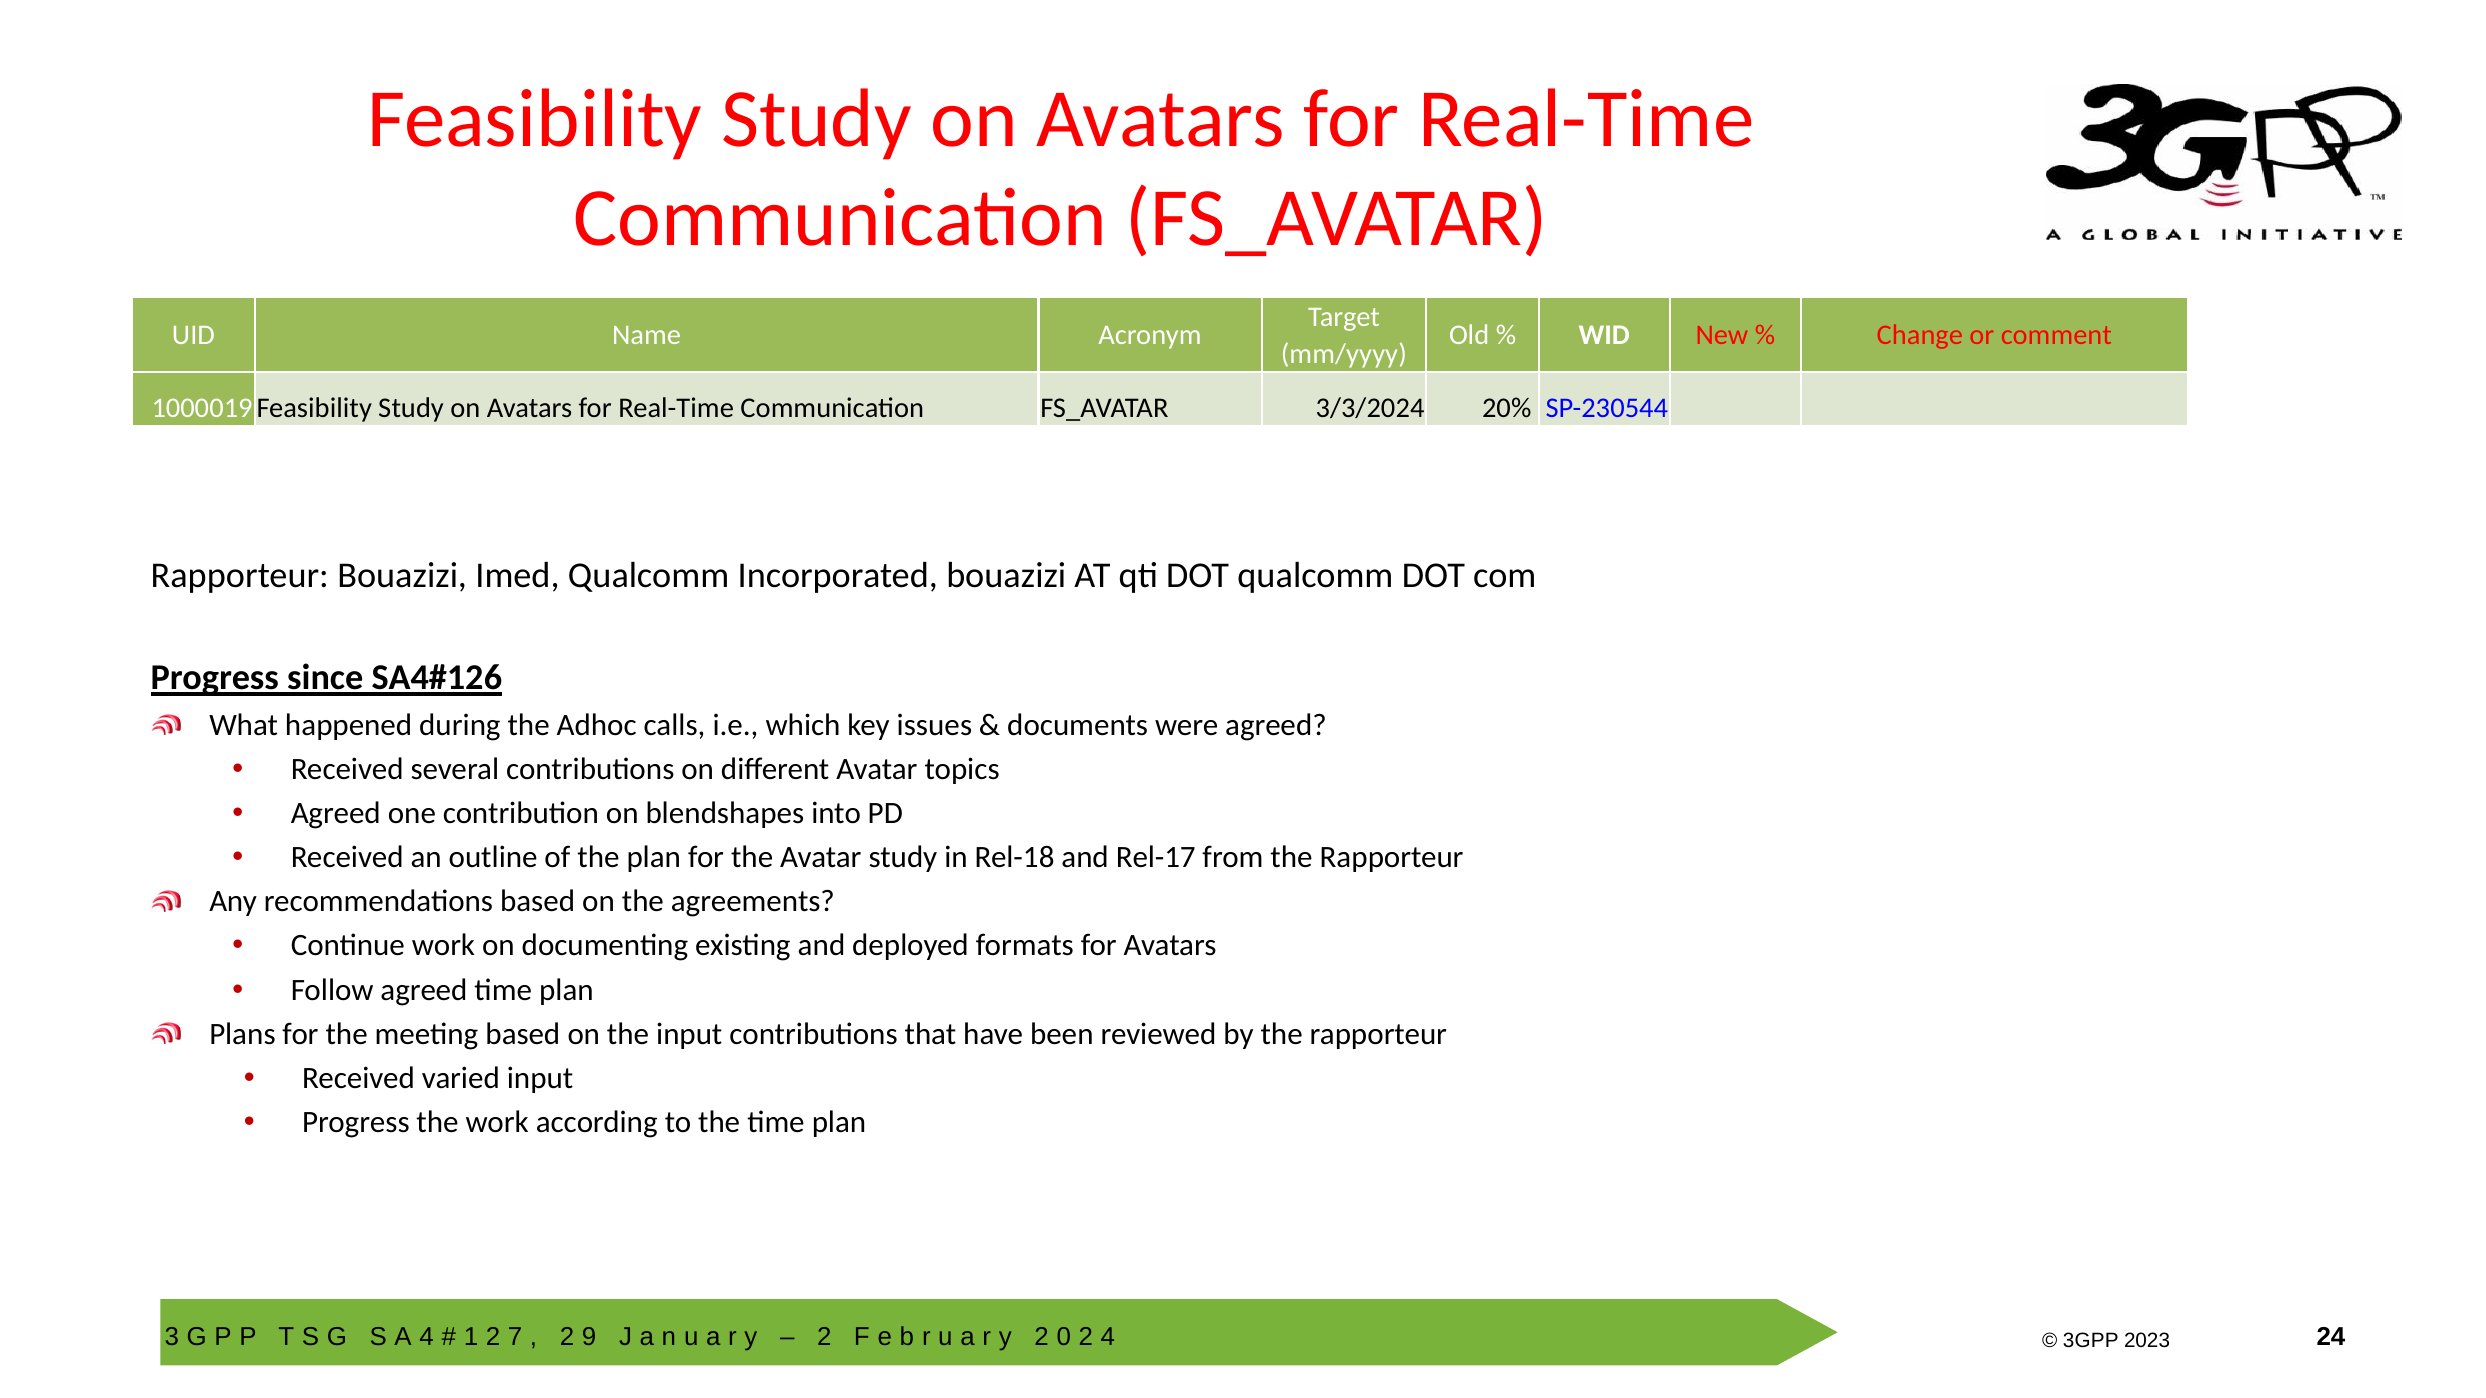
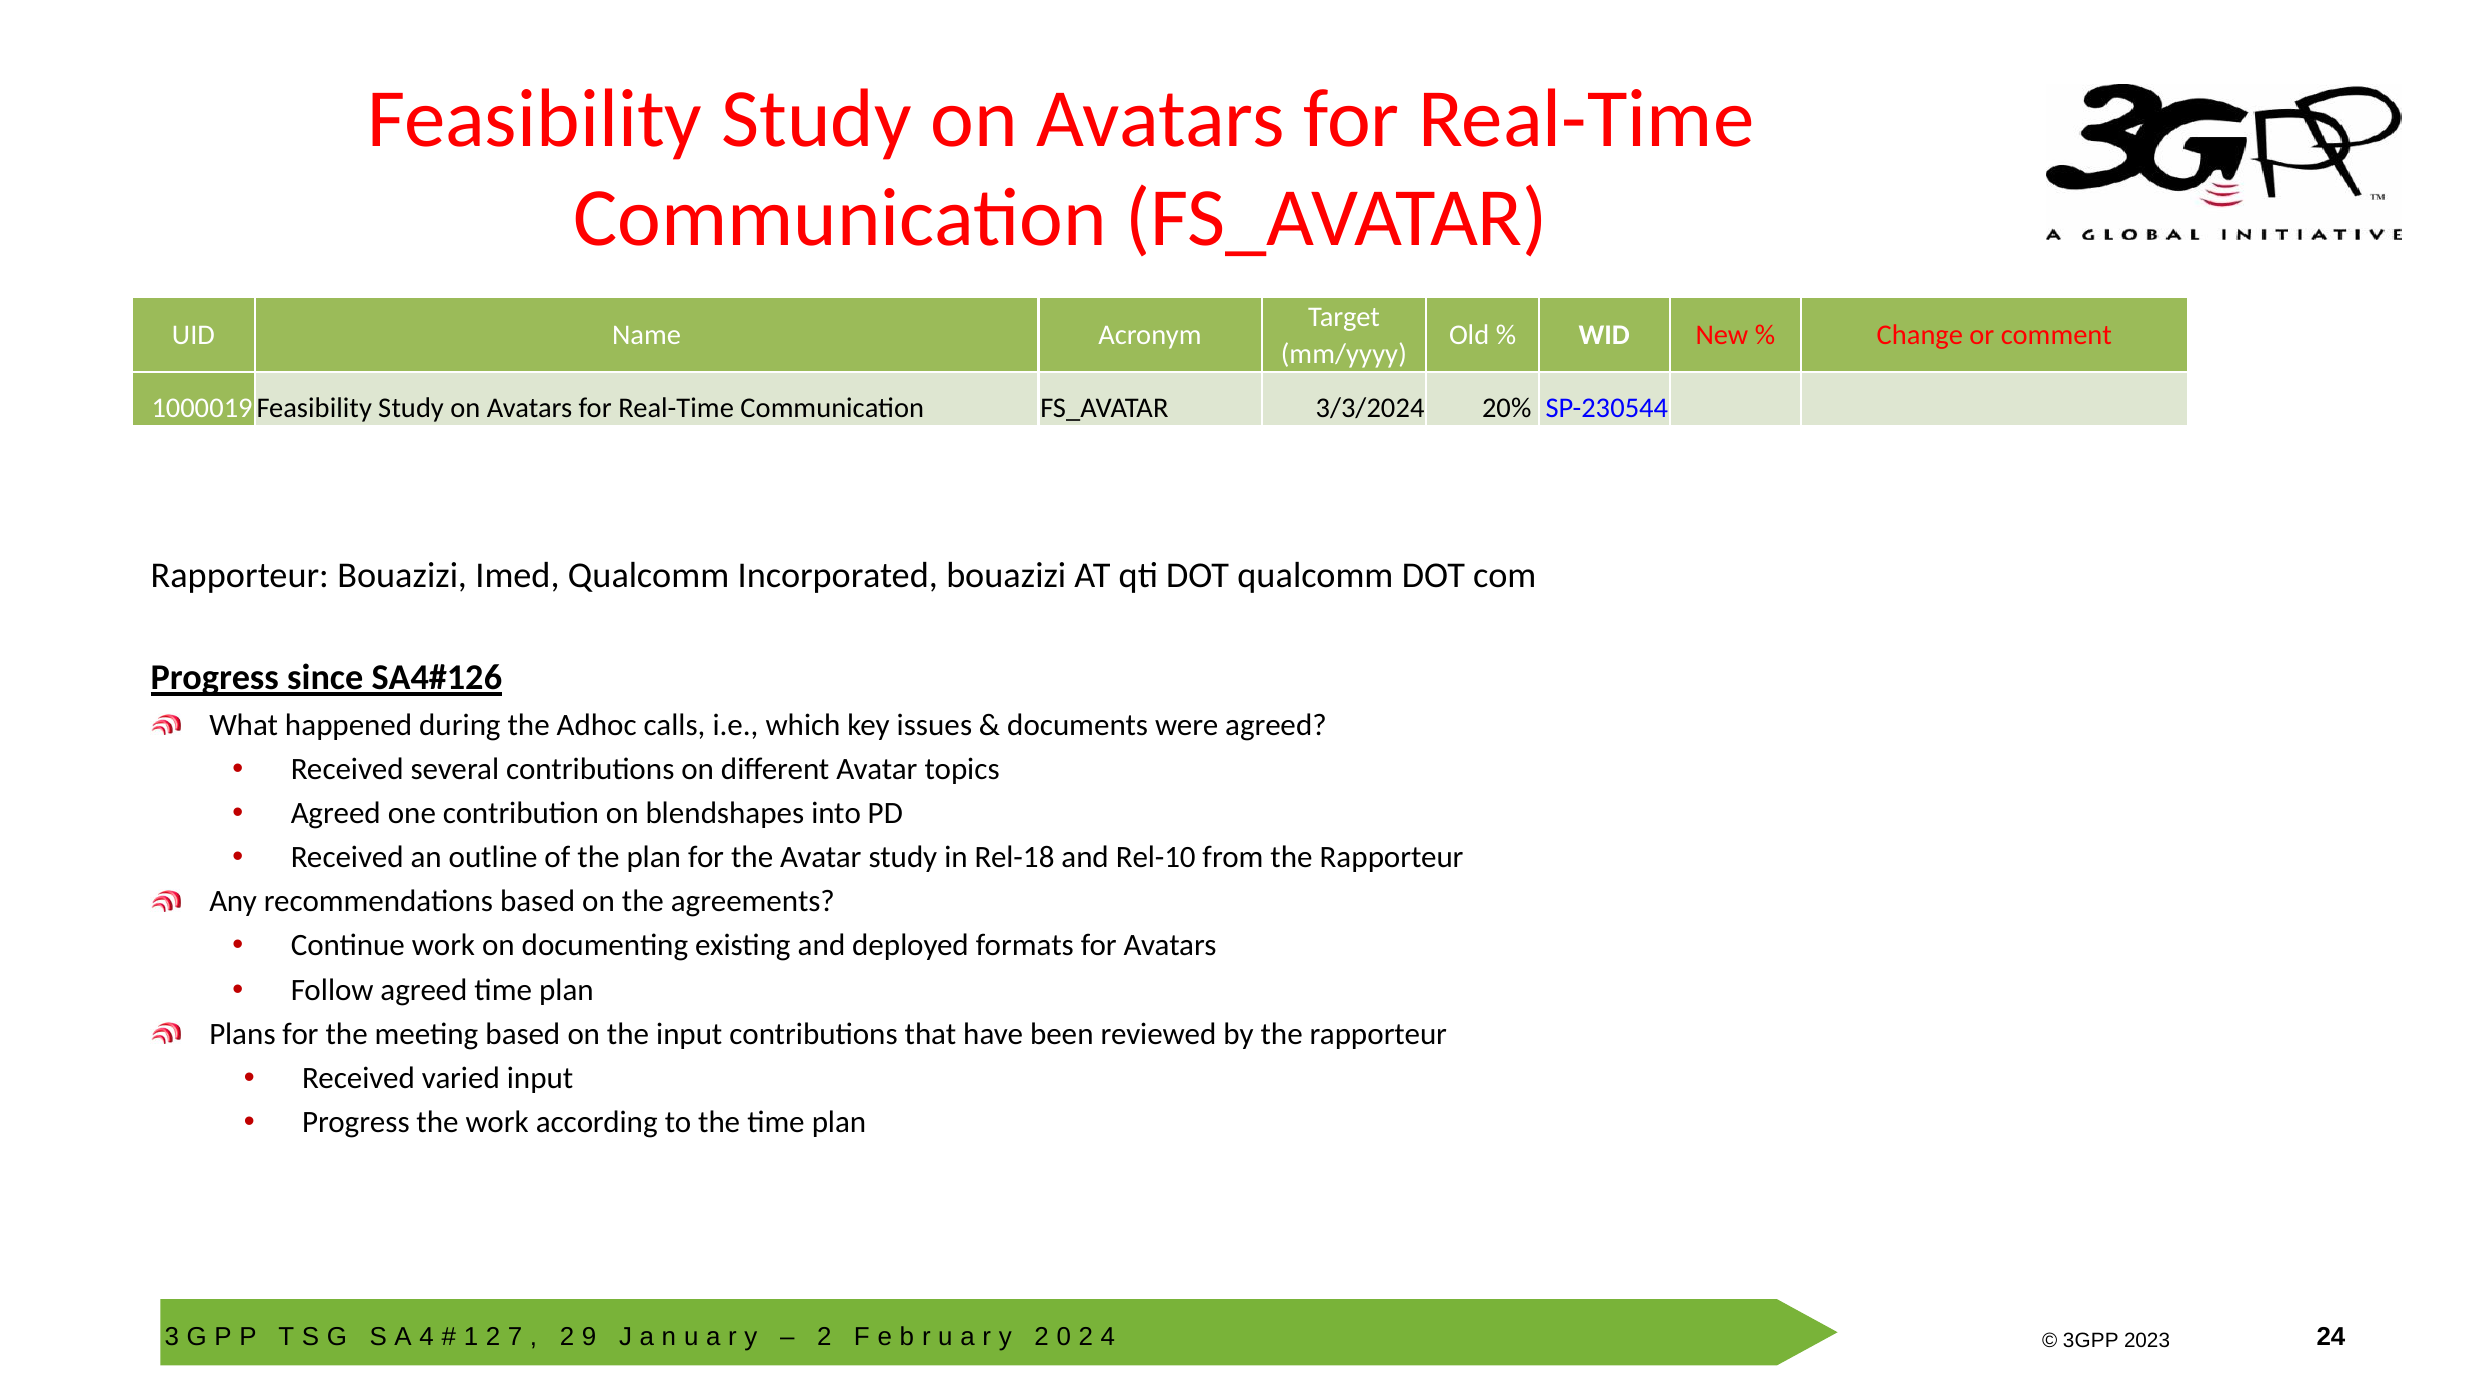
Rel-17: Rel-17 -> Rel-10
